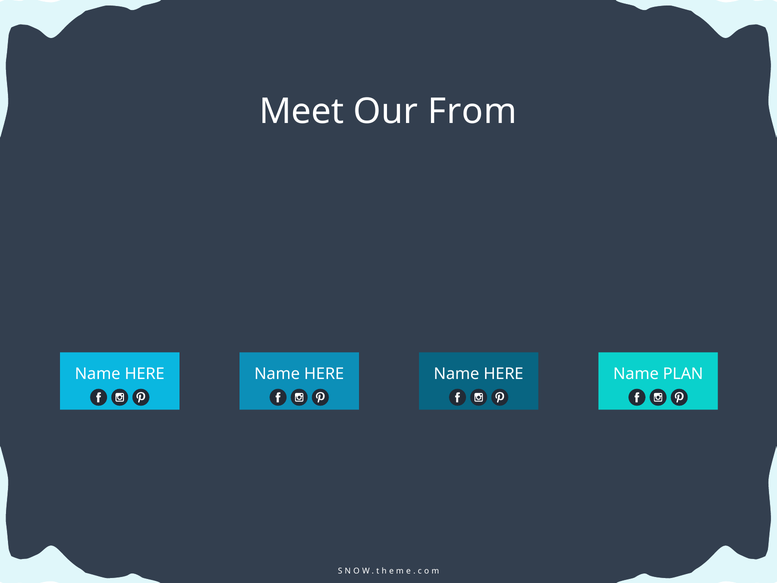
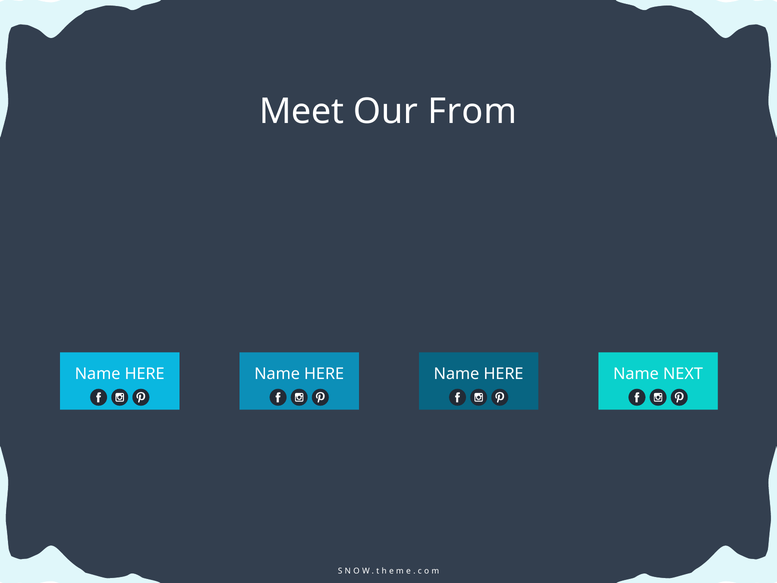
PLAN: PLAN -> NEXT
